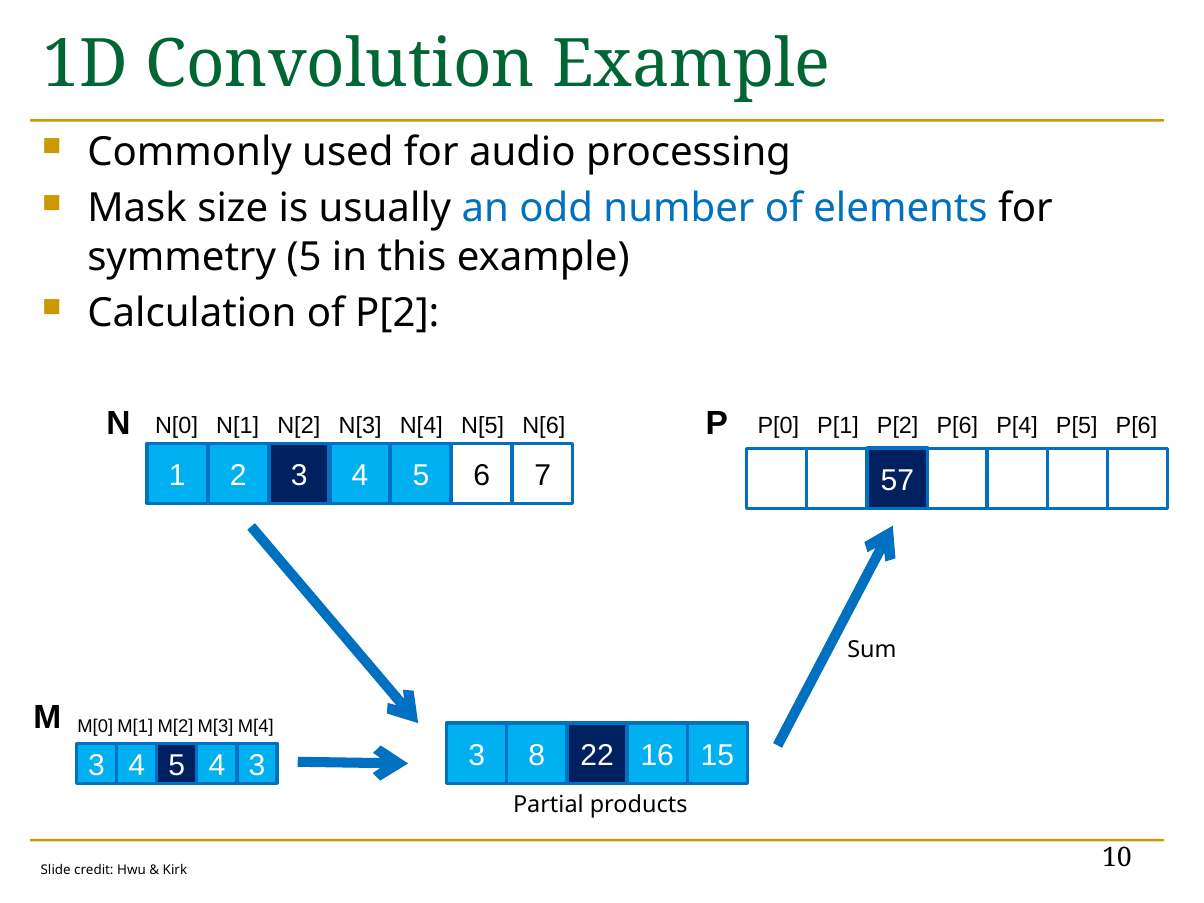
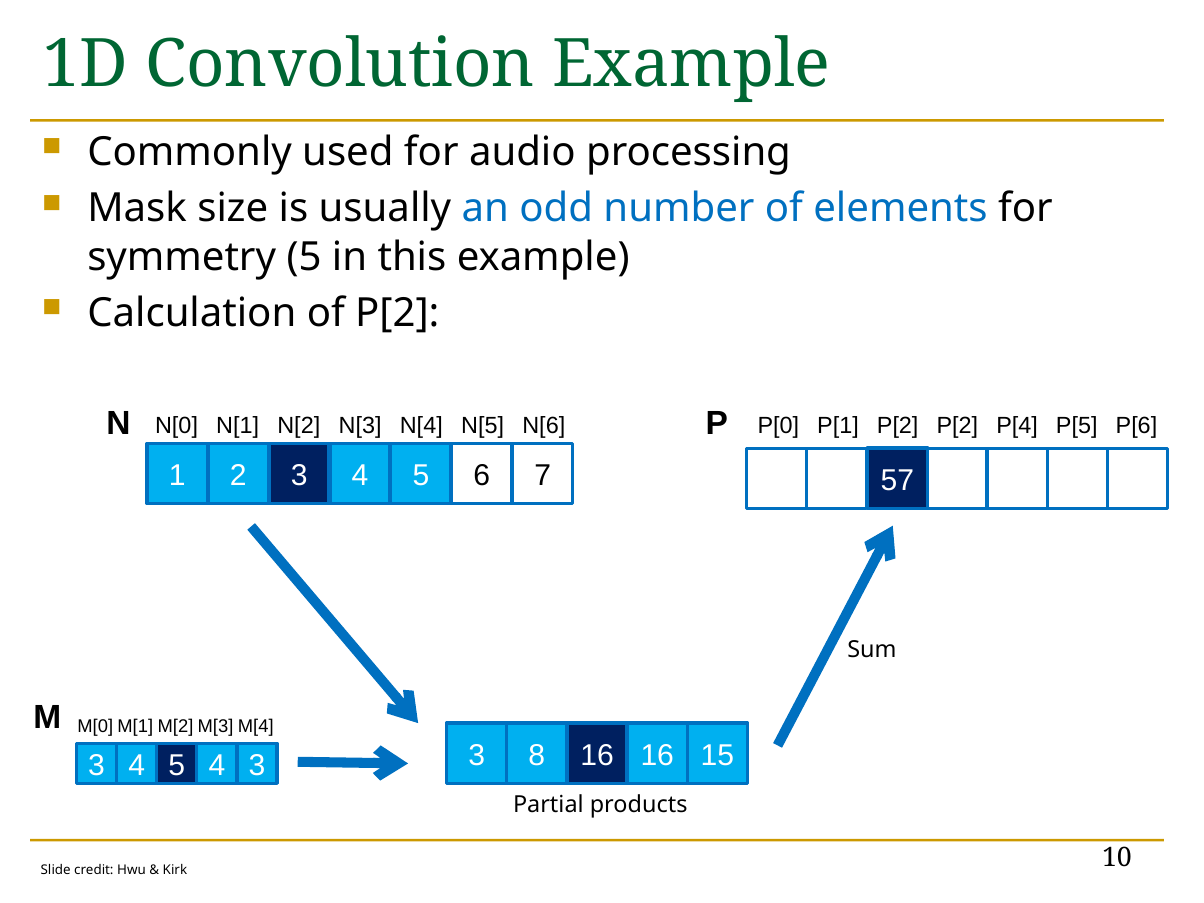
P[0 P[6: P[6 -> P[2
22 at (597, 755): 22 -> 16
